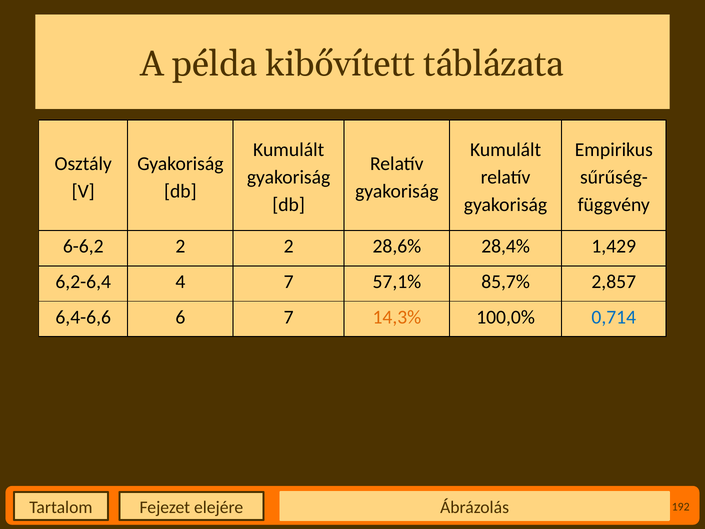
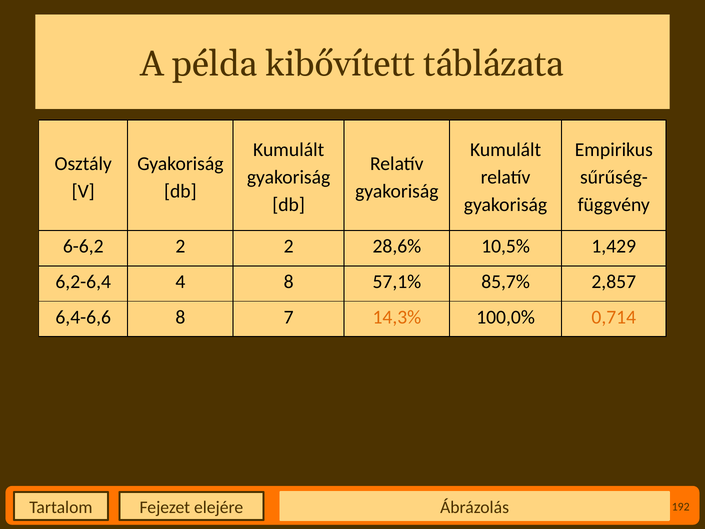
28,4%: 28,4% -> 10,5%
4 7: 7 -> 8
6,4-6,6 6: 6 -> 8
0,714 colour: blue -> orange
